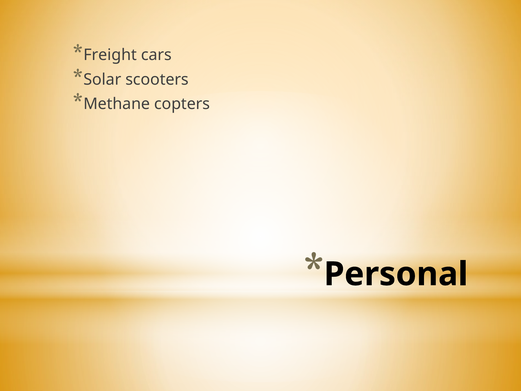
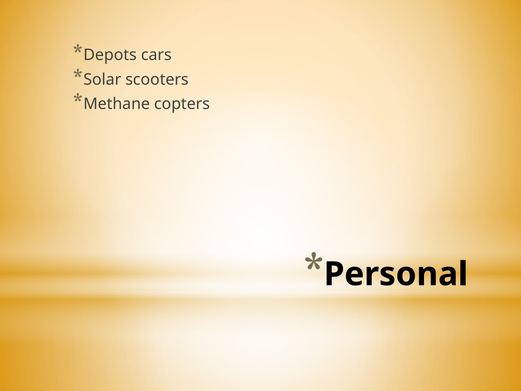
Freight: Freight -> Depots
